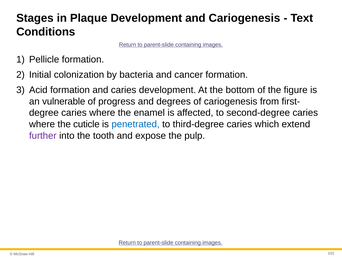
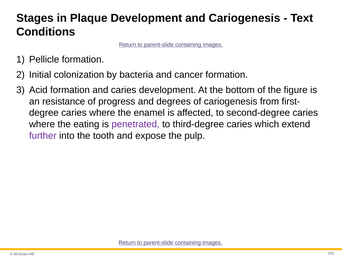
vulnerable: vulnerable -> resistance
cuticle: cuticle -> eating
penetrated colour: blue -> purple
